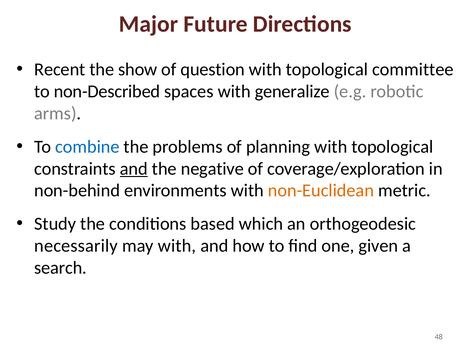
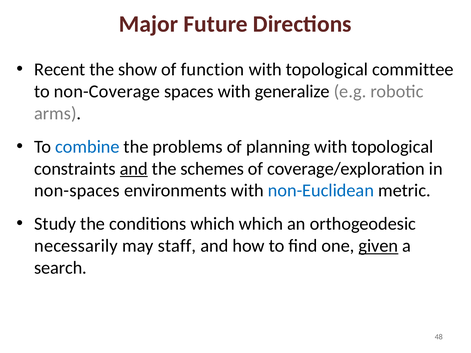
question: question -> function
non-Described: non-Described -> non-Coverage
negative: negative -> schemes
non-behind: non-behind -> non-spaces
non-Euclidean colour: orange -> blue
conditions based: based -> which
may with: with -> staff
given underline: none -> present
